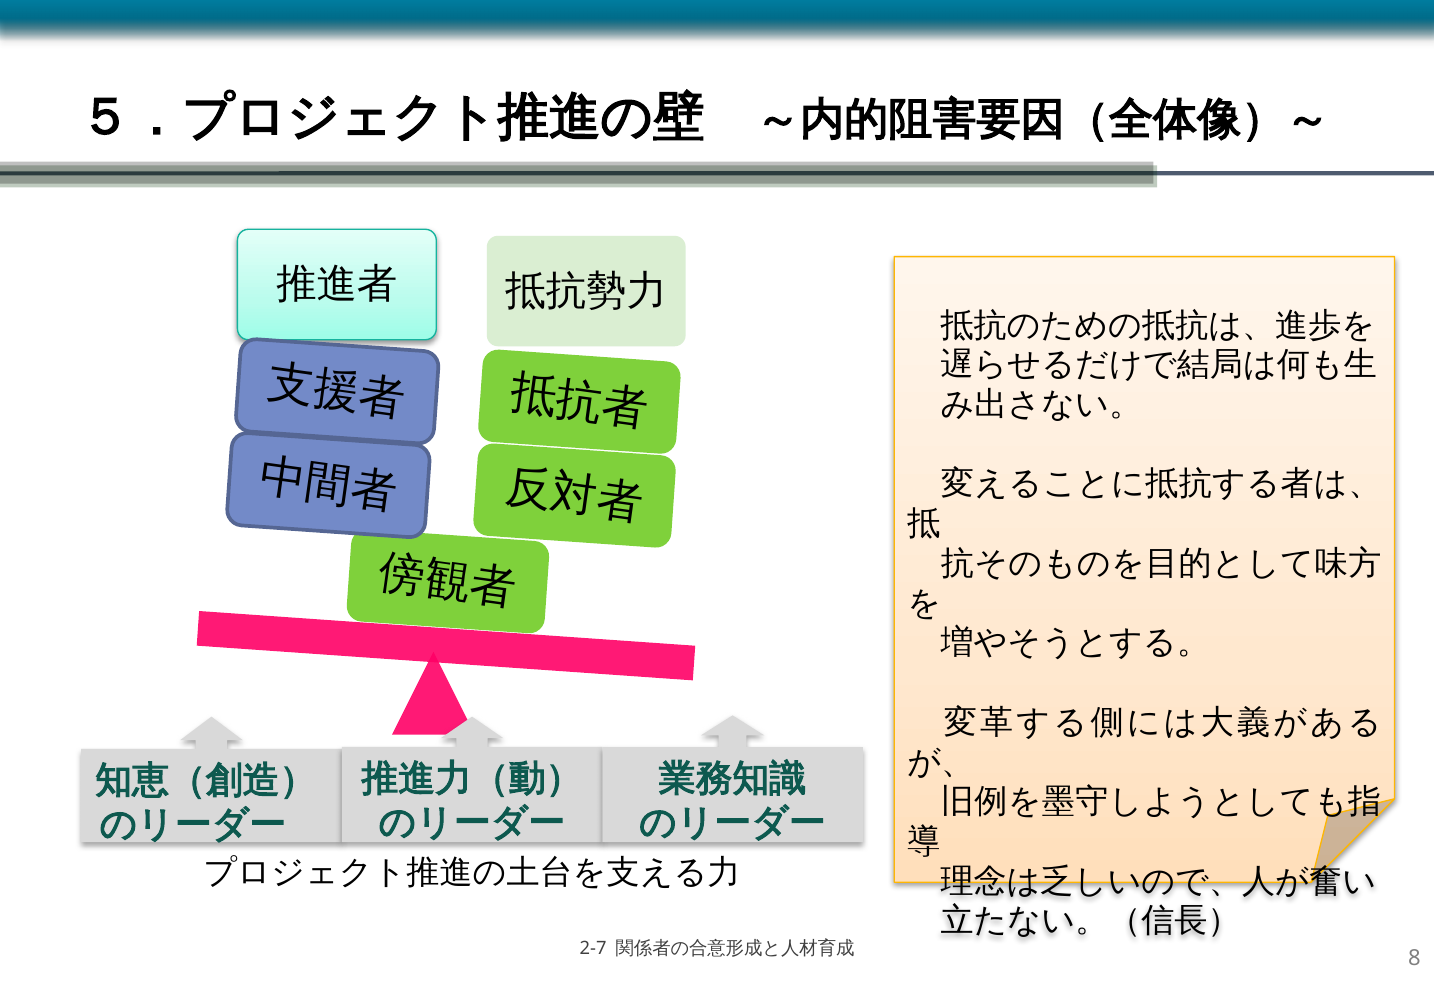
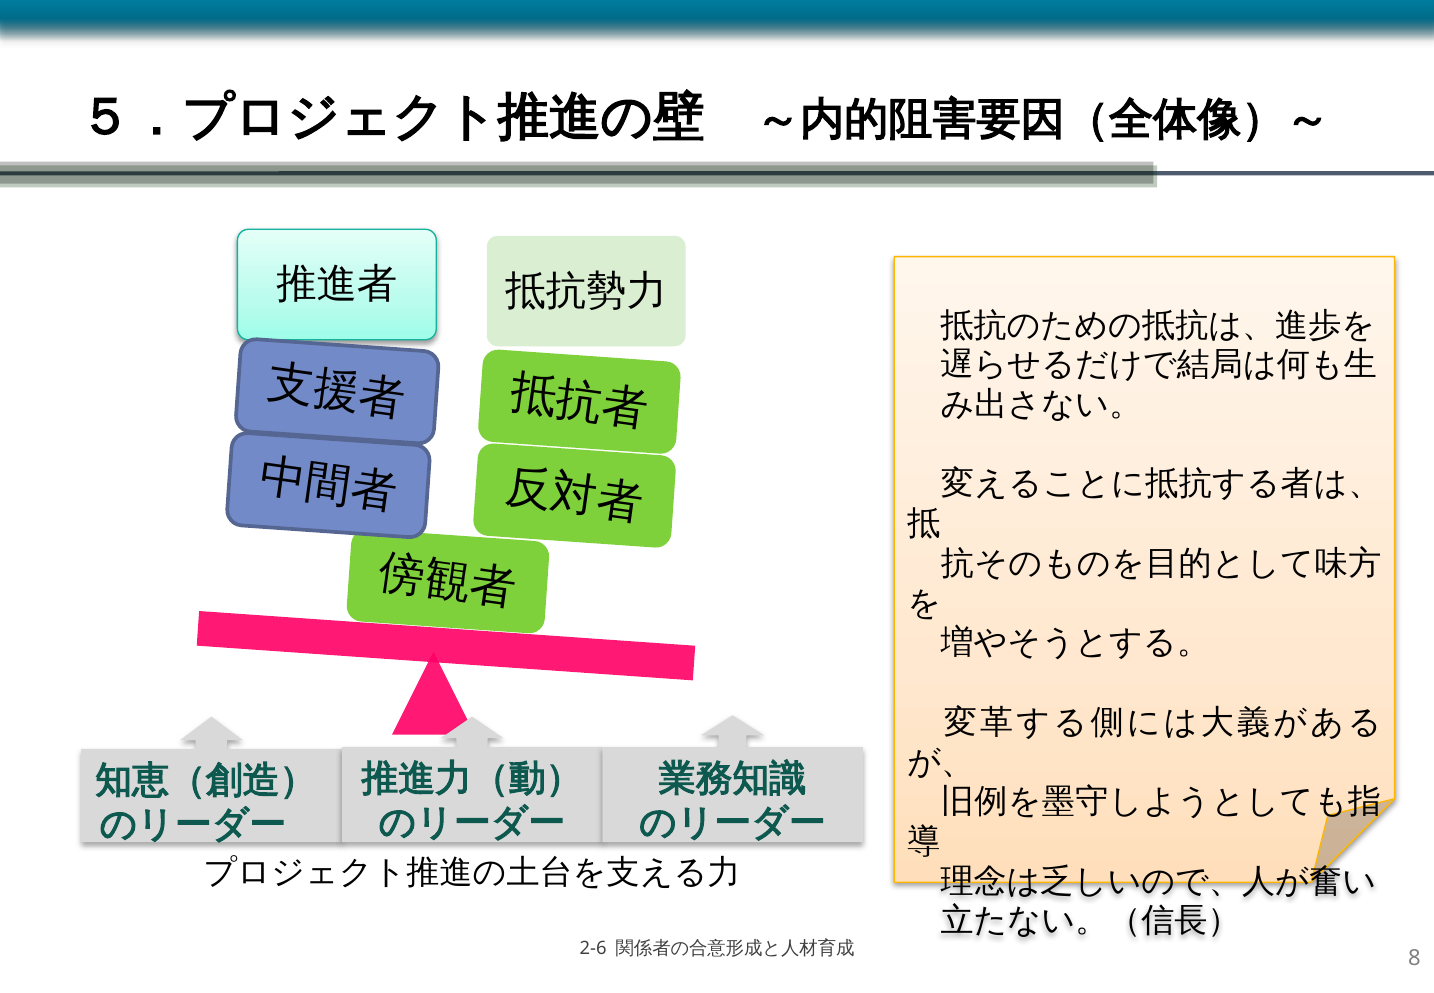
2-7: 2-7 -> 2-6
